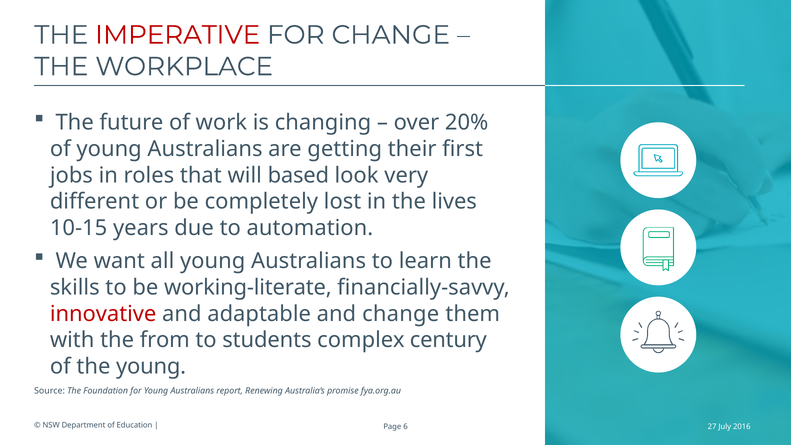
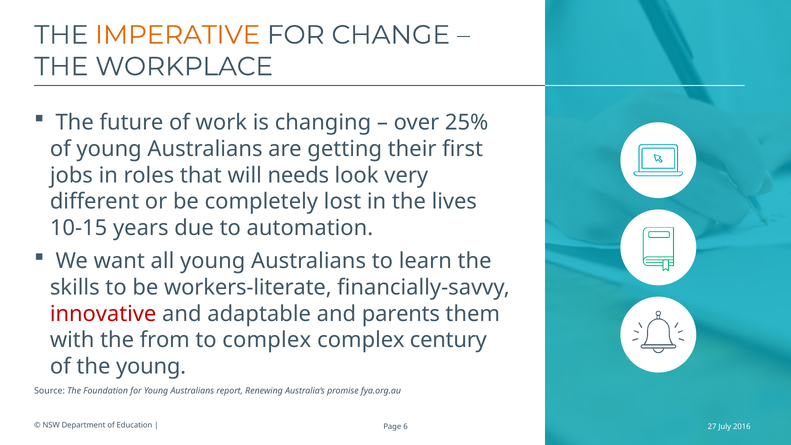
IMPERATIVE colour: red -> orange
20%: 20% -> 25%
based: based -> needs
working-literate: working-literate -> workers-literate
and change: change -> parents
to students: students -> complex
